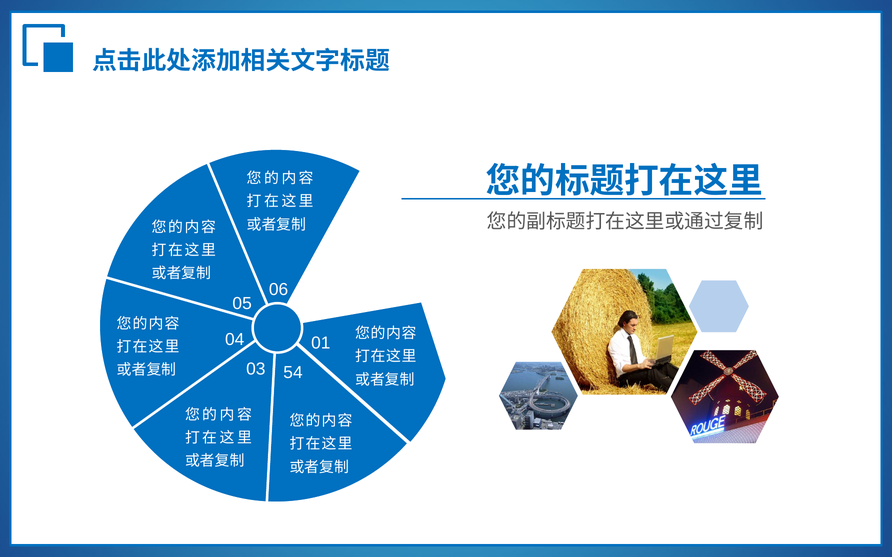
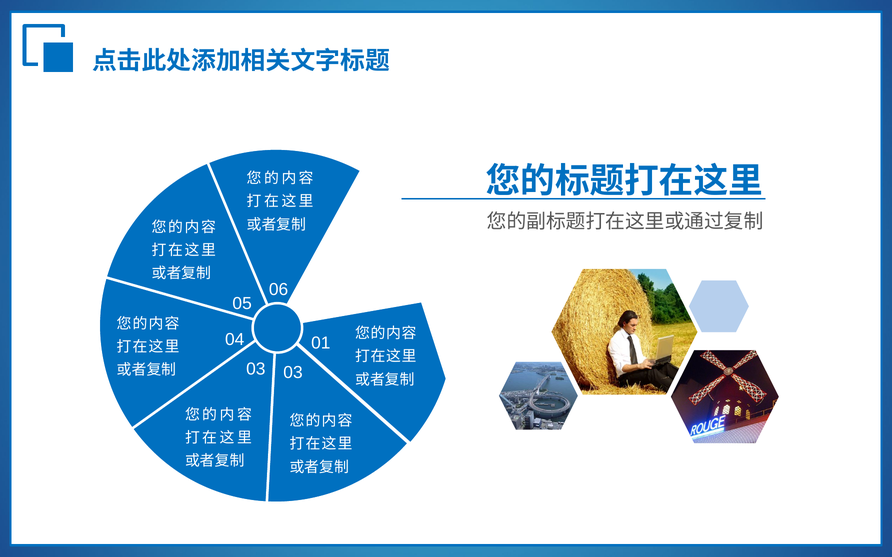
03 54: 54 -> 03
